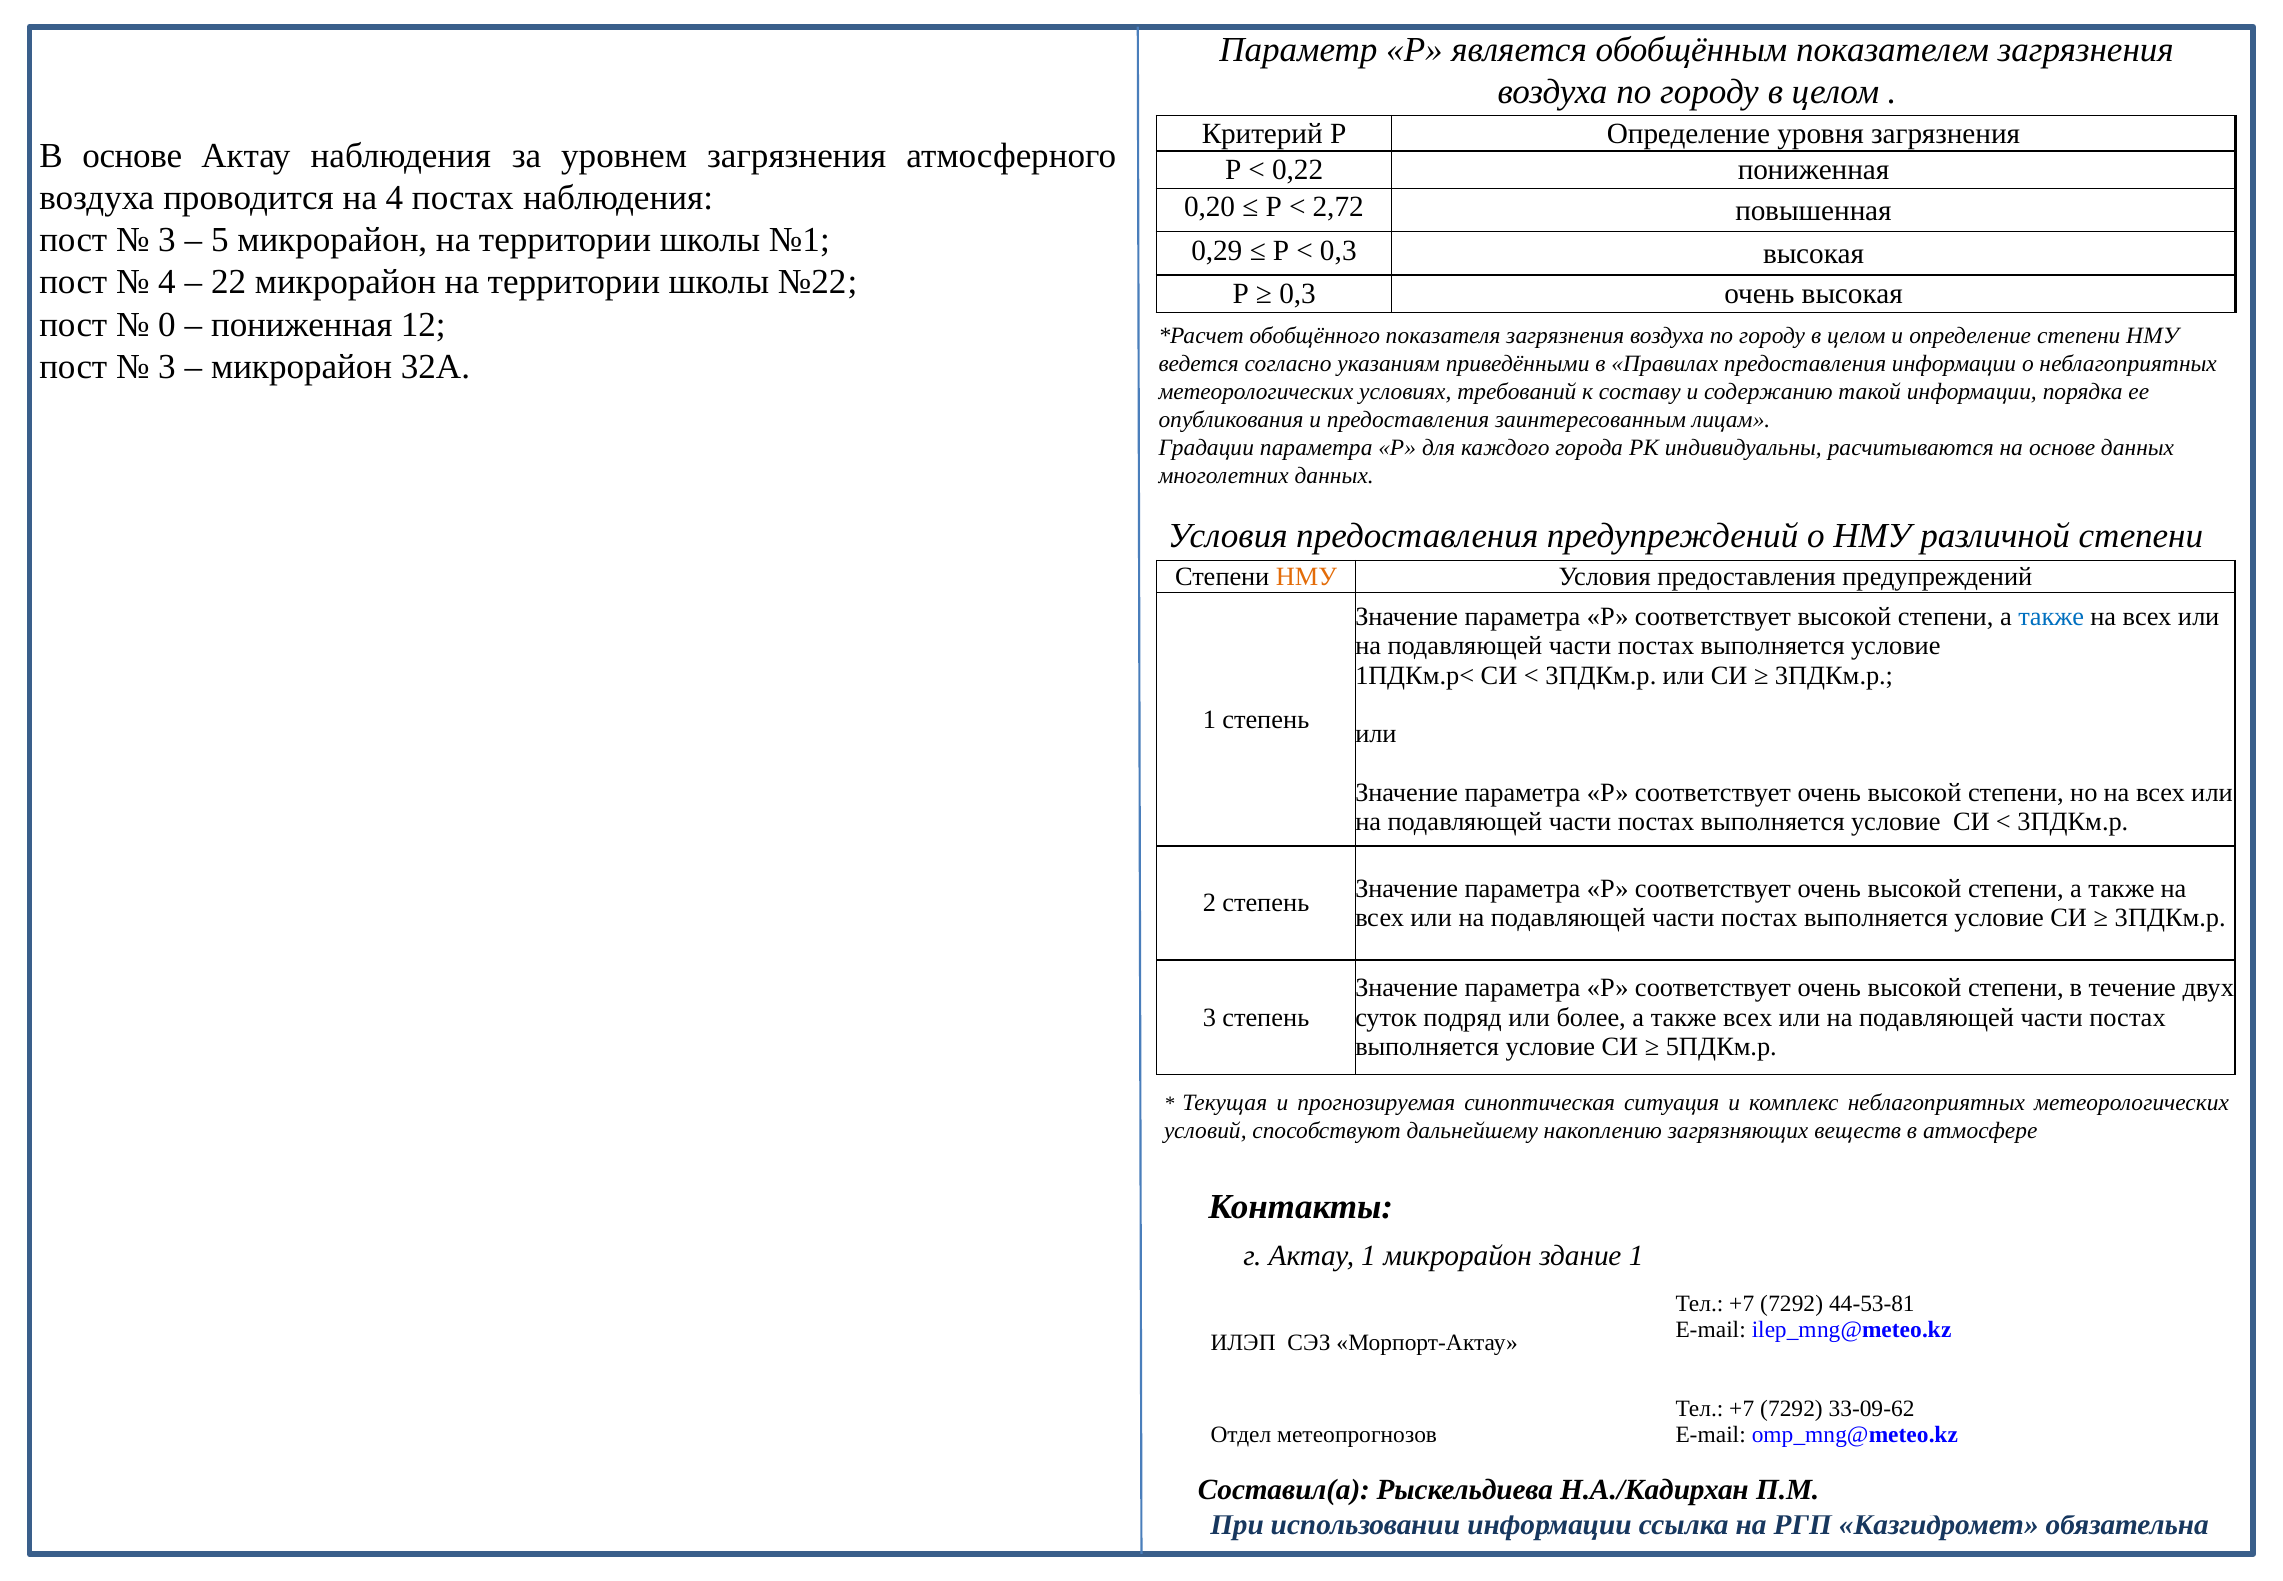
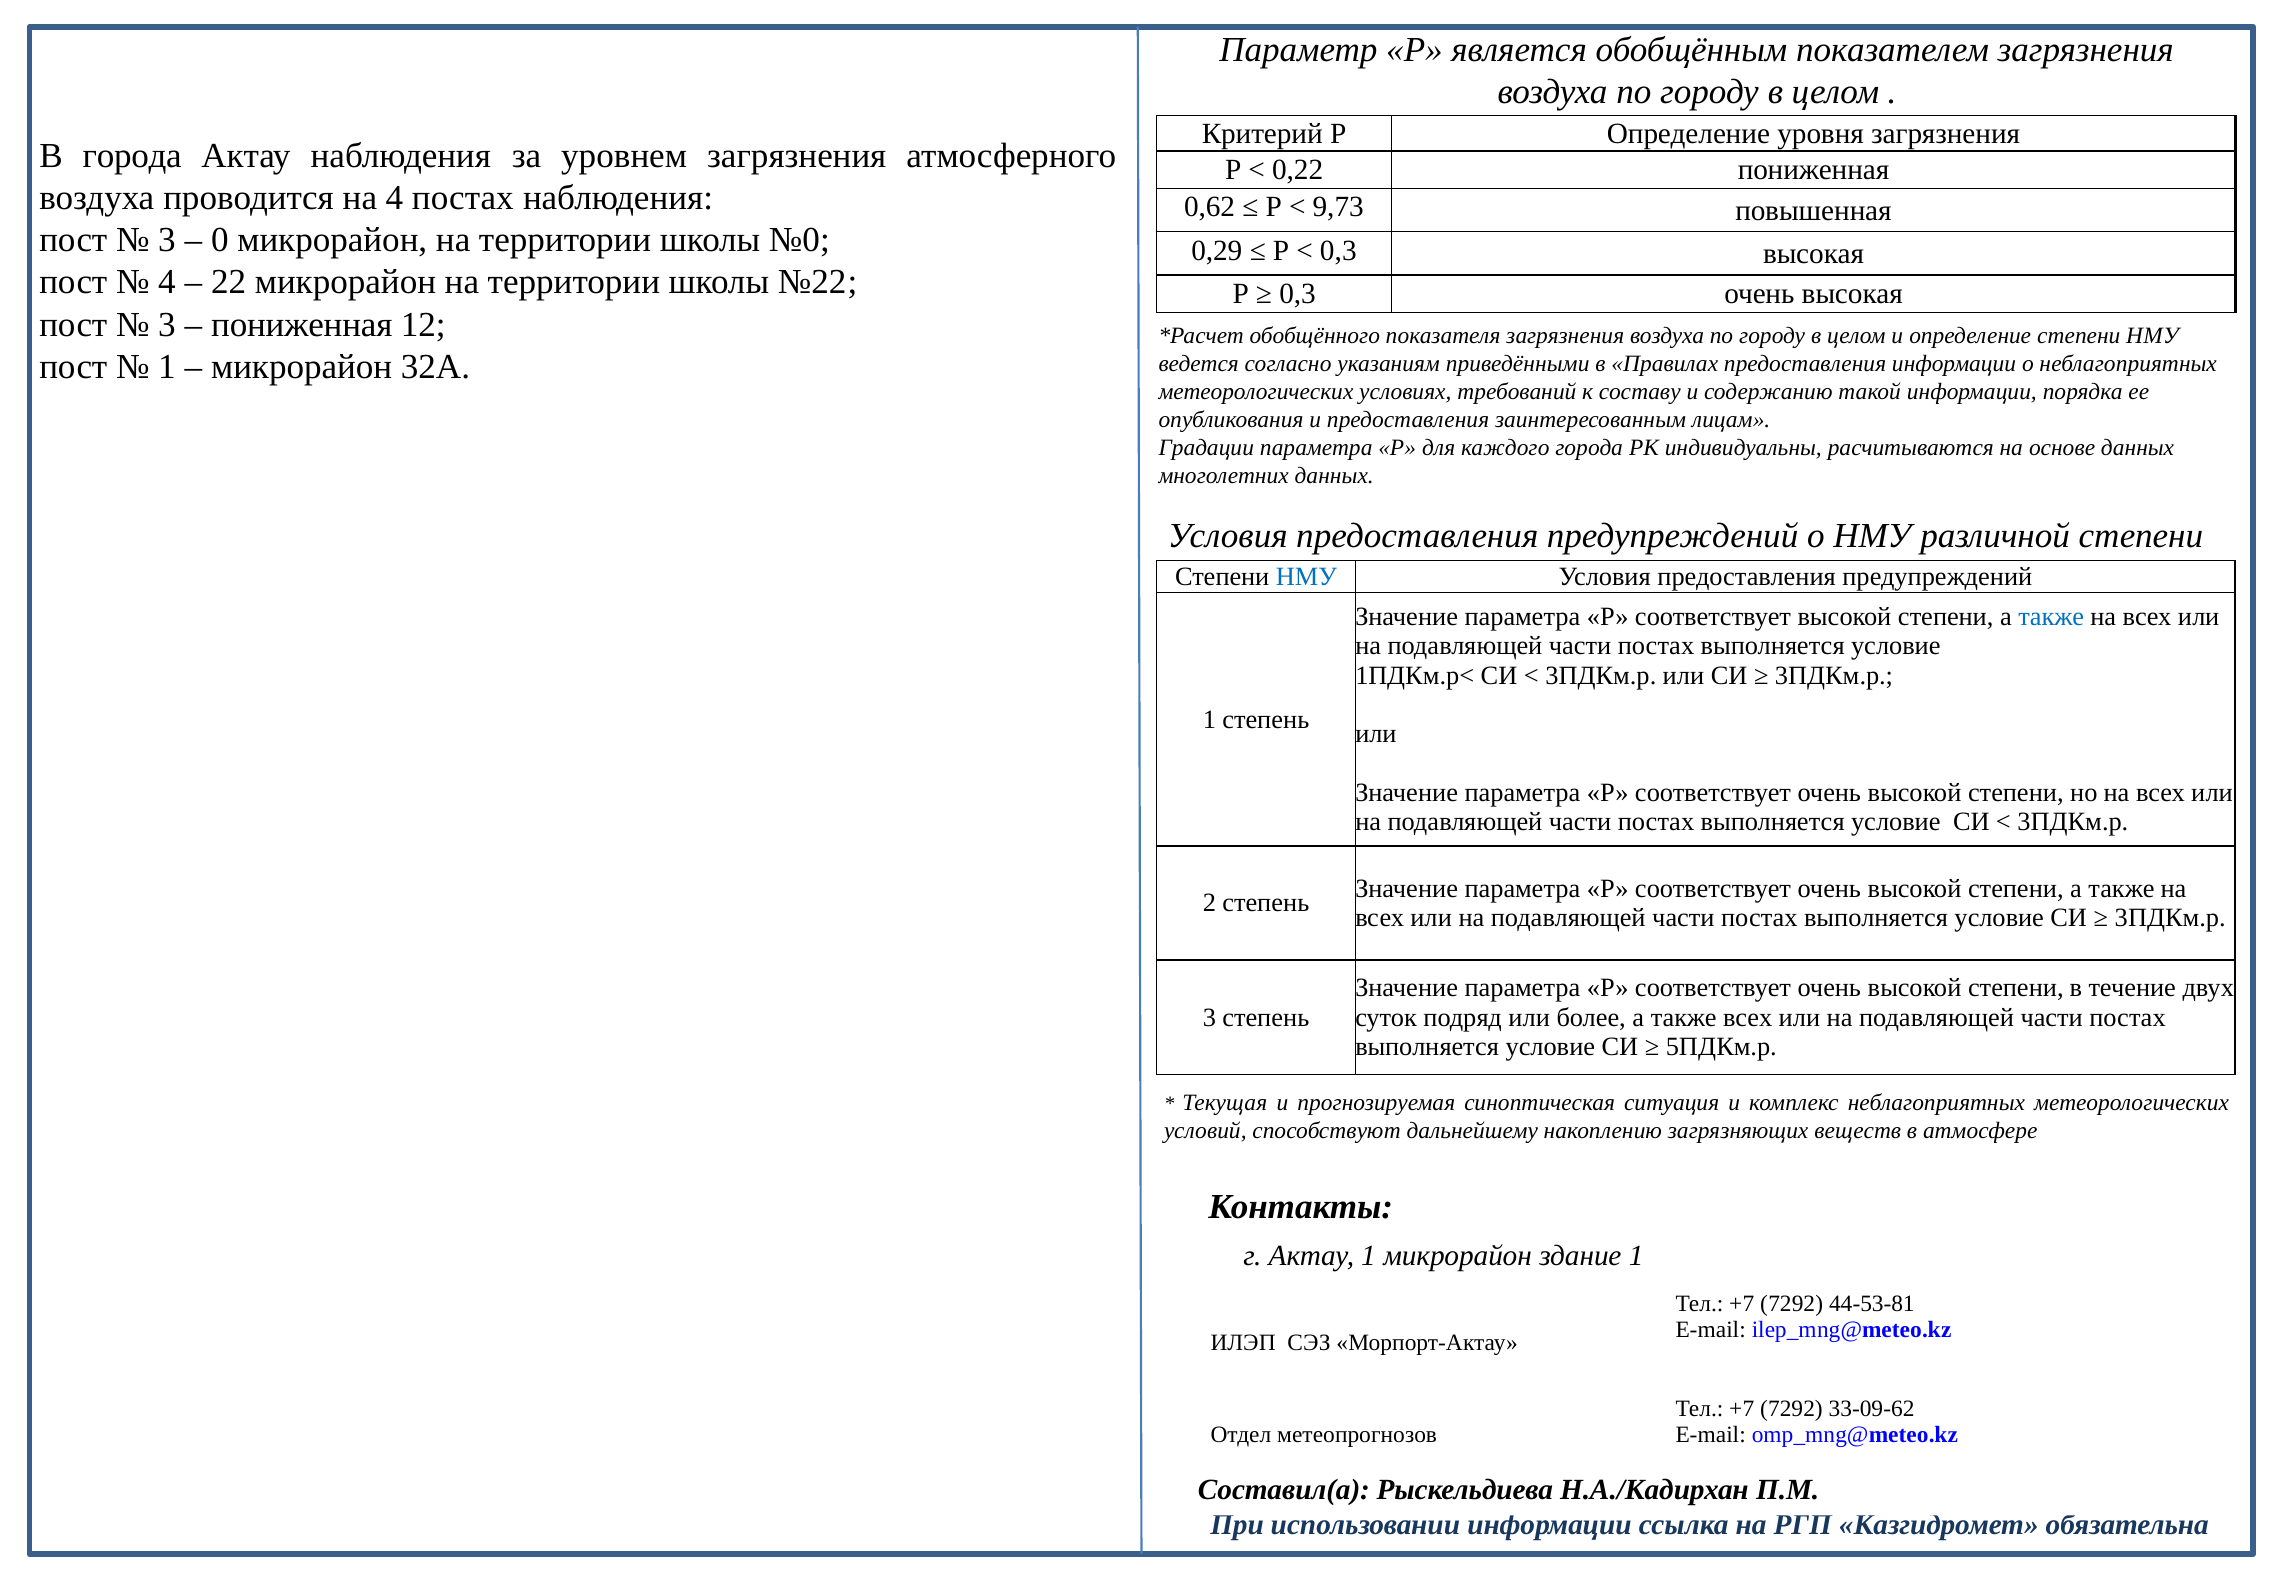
В основе: основе -> города
0,20: 0,20 -> 0,62
2,72: 2,72 -> 9,73
5: 5 -> 0
№1: №1 -> №0
0 at (167, 324): 0 -> 3
3 at (167, 367): 3 -> 1
НМУ at (1307, 576) colour: orange -> blue
